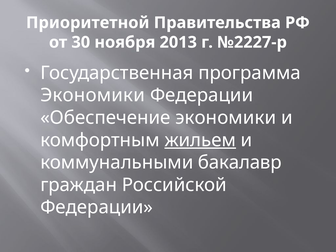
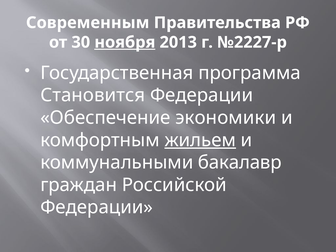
Приоритетной: Приоритетной -> Современным
ноября underline: none -> present
Экономики at (93, 95): Экономики -> Становится
